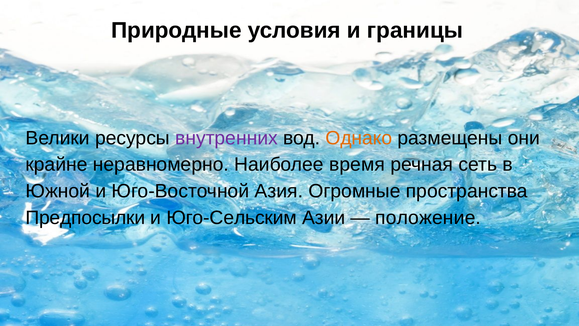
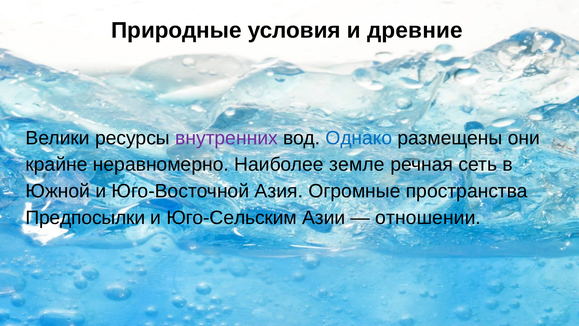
границы: границы -> древние
Однако colour: orange -> blue
время: время -> земле
положение: положение -> отношении
